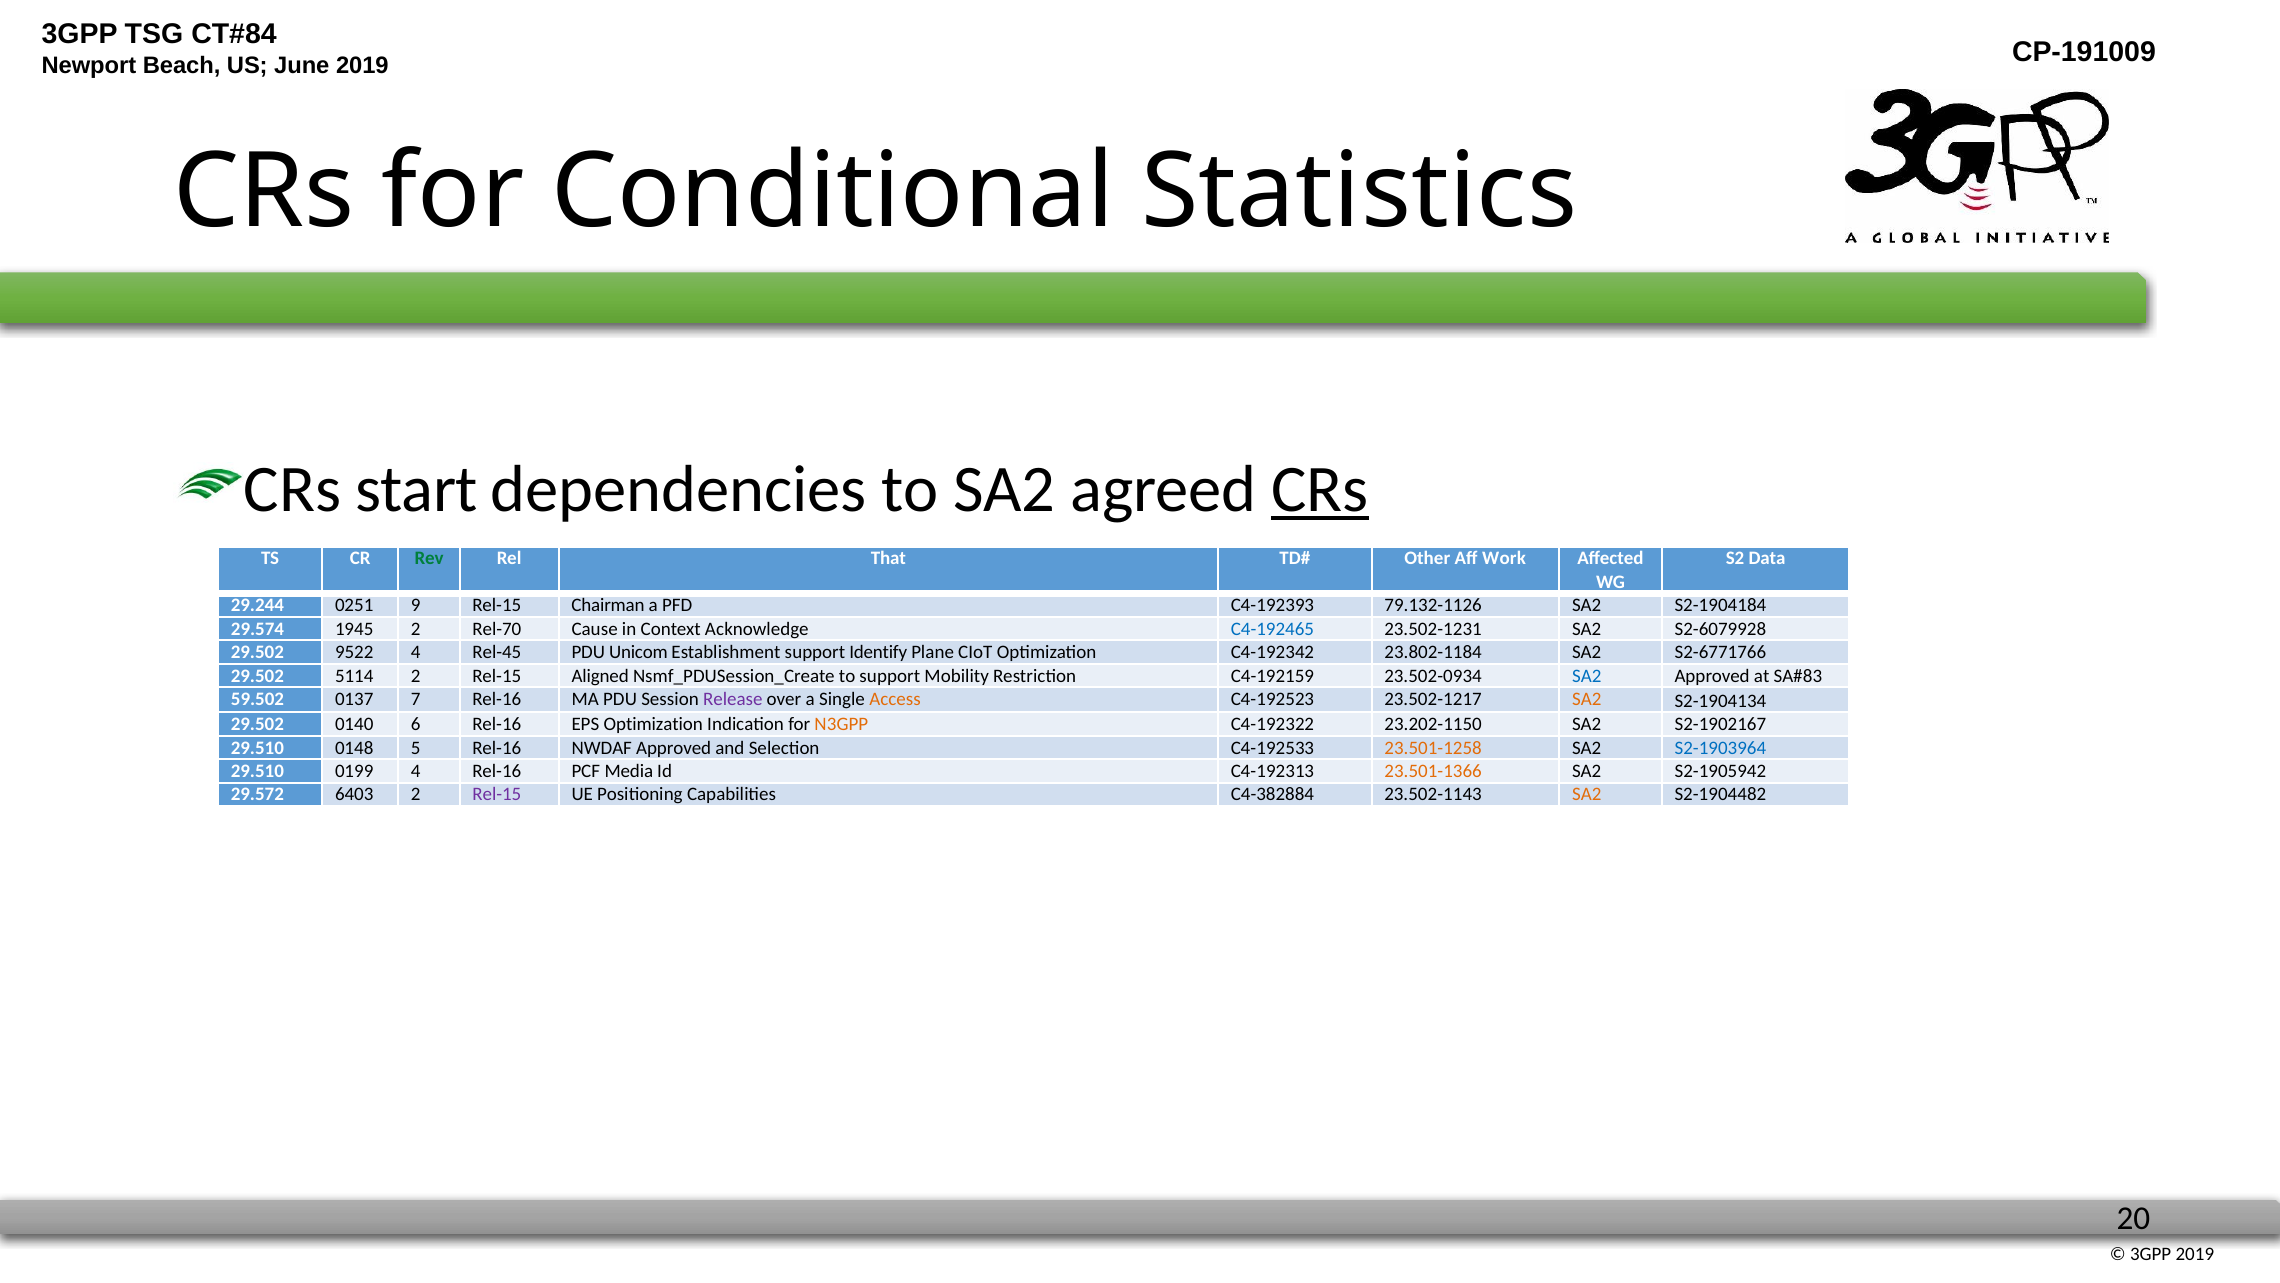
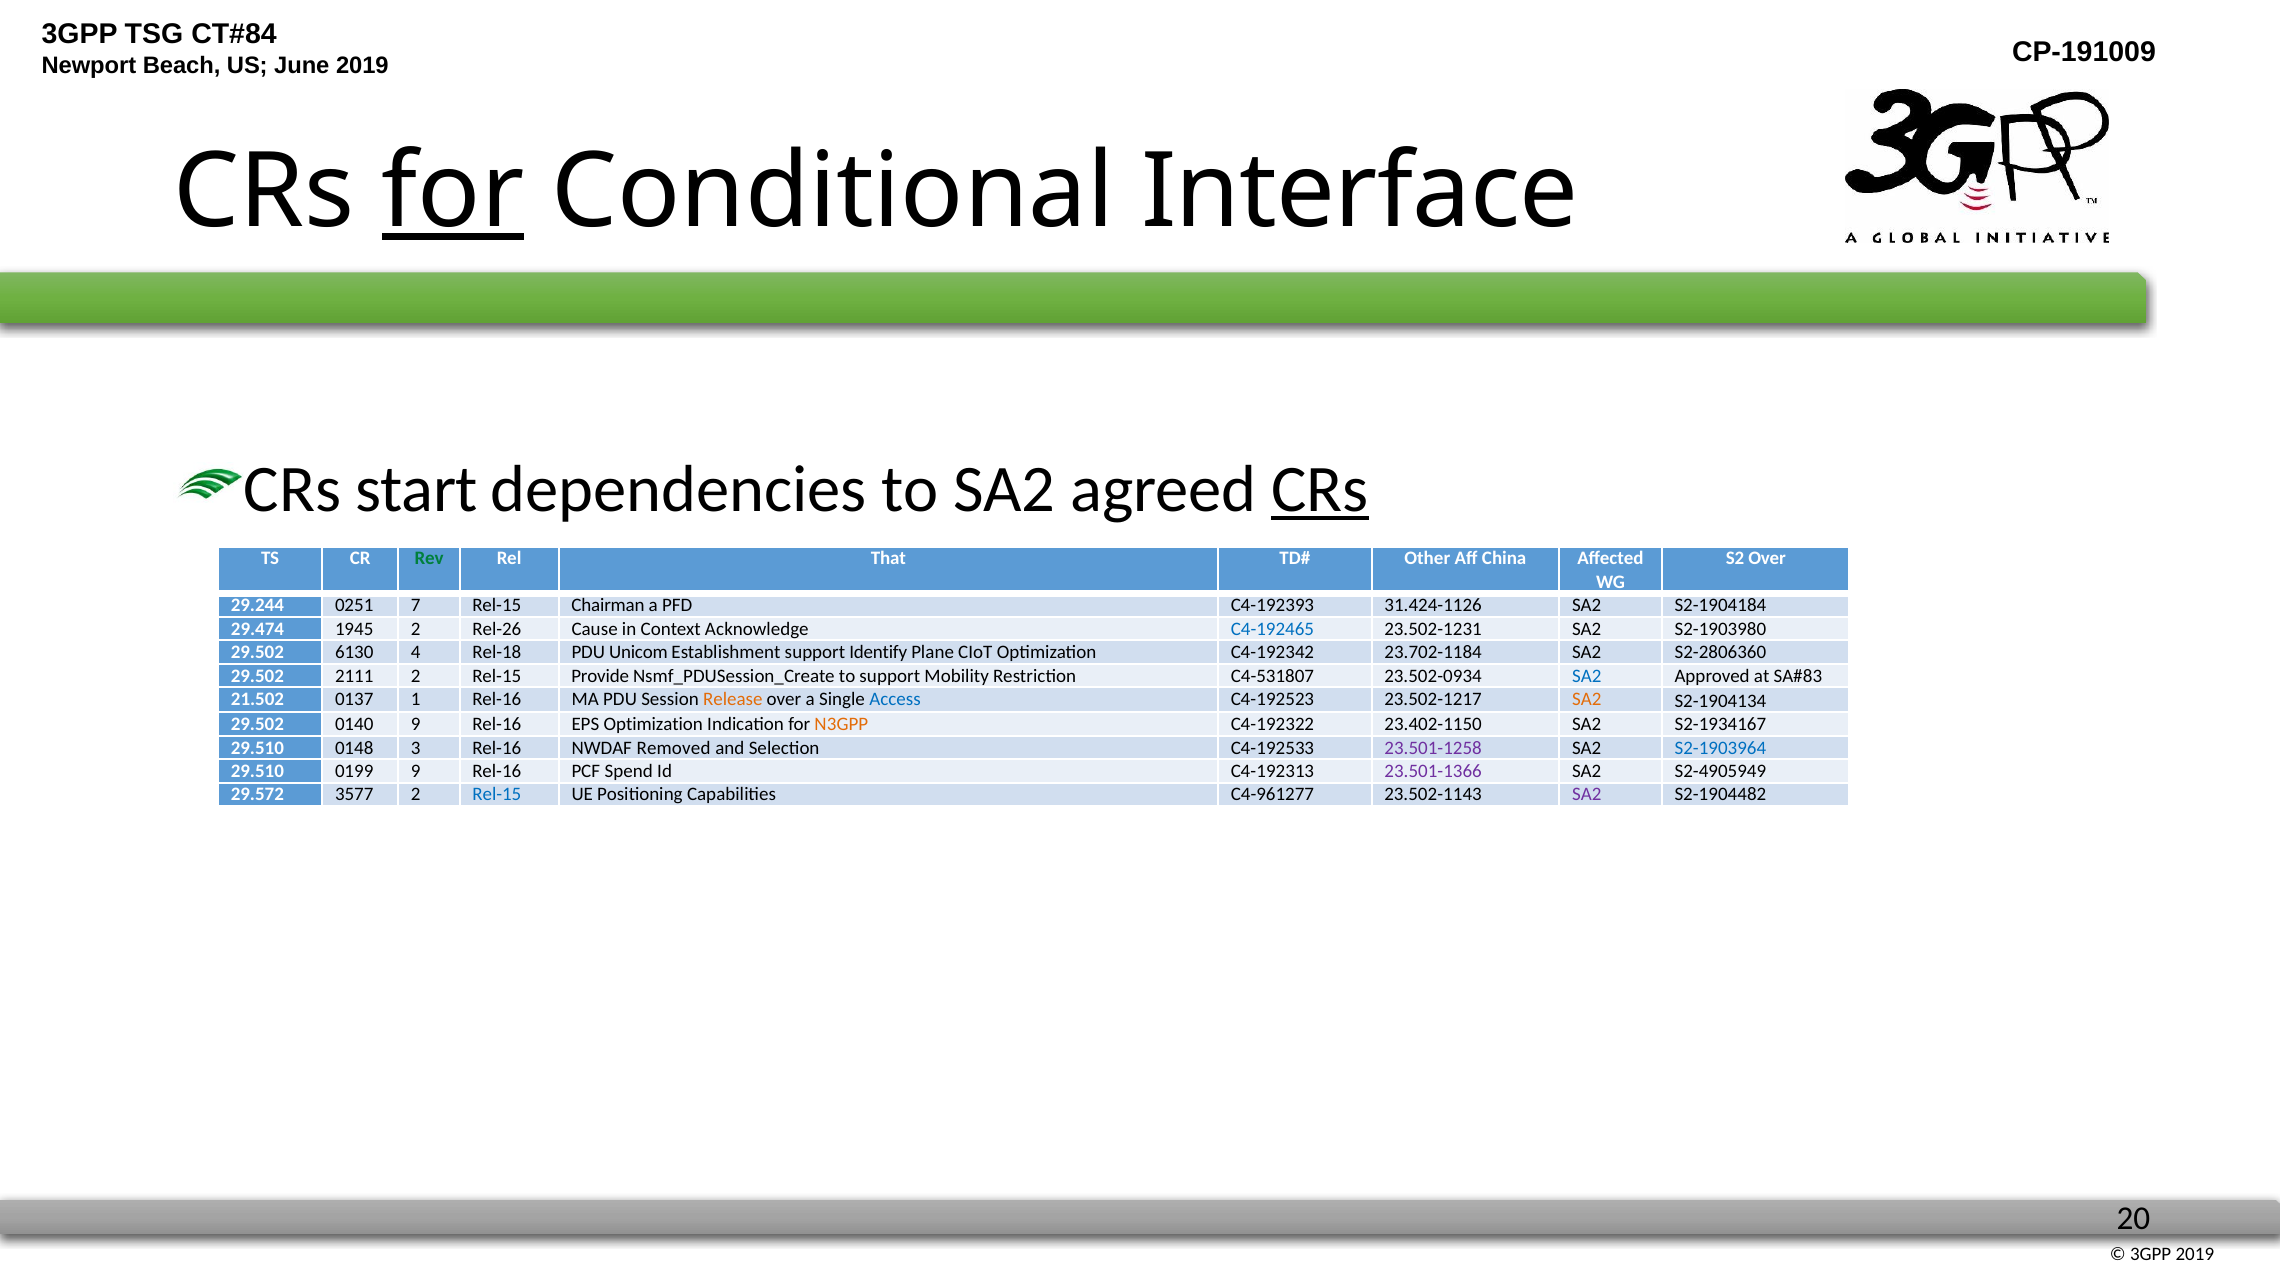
for at (453, 192) underline: none -> present
Statistics: Statistics -> Interface
Work: Work -> China
S2 Data: Data -> Over
9: 9 -> 7
79.132-1126: 79.132-1126 -> 31.424-1126
29.574: 29.574 -> 29.474
Rel-70: Rel-70 -> Rel-26
S2-6079928: S2-6079928 -> S2-1903980
9522: 9522 -> 6130
Rel-45: Rel-45 -> Rel-18
23.802-1184: 23.802-1184 -> 23.702-1184
S2-6771766: S2-6771766 -> S2-2806360
5114: 5114 -> 2111
Aligned: Aligned -> Provide
C4-192159: C4-192159 -> C4-531807
59.502: 59.502 -> 21.502
7: 7 -> 1
Release colour: purple -> orange
Access colour: orange -> blue
0140 6: 6 -> 9
23.202-1150: 23.202-1150 -> 23.402-1150
S2-1902167: S2-1902167 -> S2-1934167
5: 5 -> 3
NWDAF Approved: Approved -> Removed
23.501-1258 colour: orange -> purple
0199 4: 4 -> 9
Media: Media -> Spend
23.501-1366 colour: orange -> purple
S2-1905942: S2-1905942 -> S2-4905949
6403: 6403 -> 3577
Rel-15 at (497, 794) colour: purple -> blue
C4-382884: C4-382884 -> C4-961277
SA2 at (1587, 794) colour: orange -> purple
